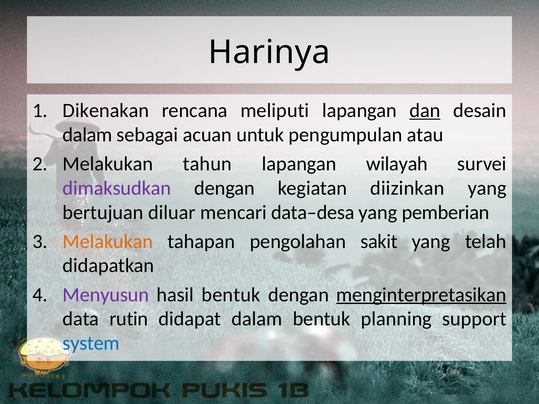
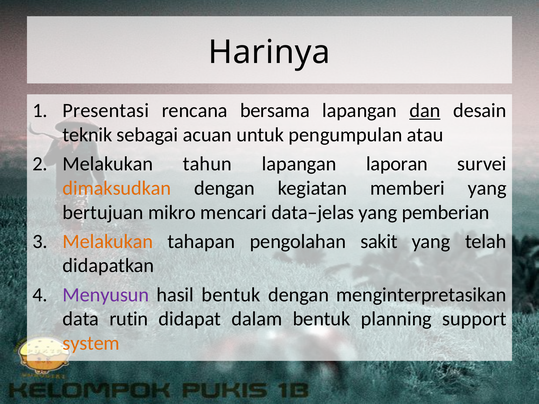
Dikenakan: Dikenakan -> Presentasi
meliputi: meliputi -> bersama
dalam at (87, 135): dalam -> teknik
wilayah: wilayah -> laporan
dimaksudkan colour: purple -> orange
diizinkan: diizinkan -> memberi
diluar: diluar -> mikro
data–desa: data–desa -> data–jelas
menginterpretasikan underline: present -> none
system colour: blue -> orange
